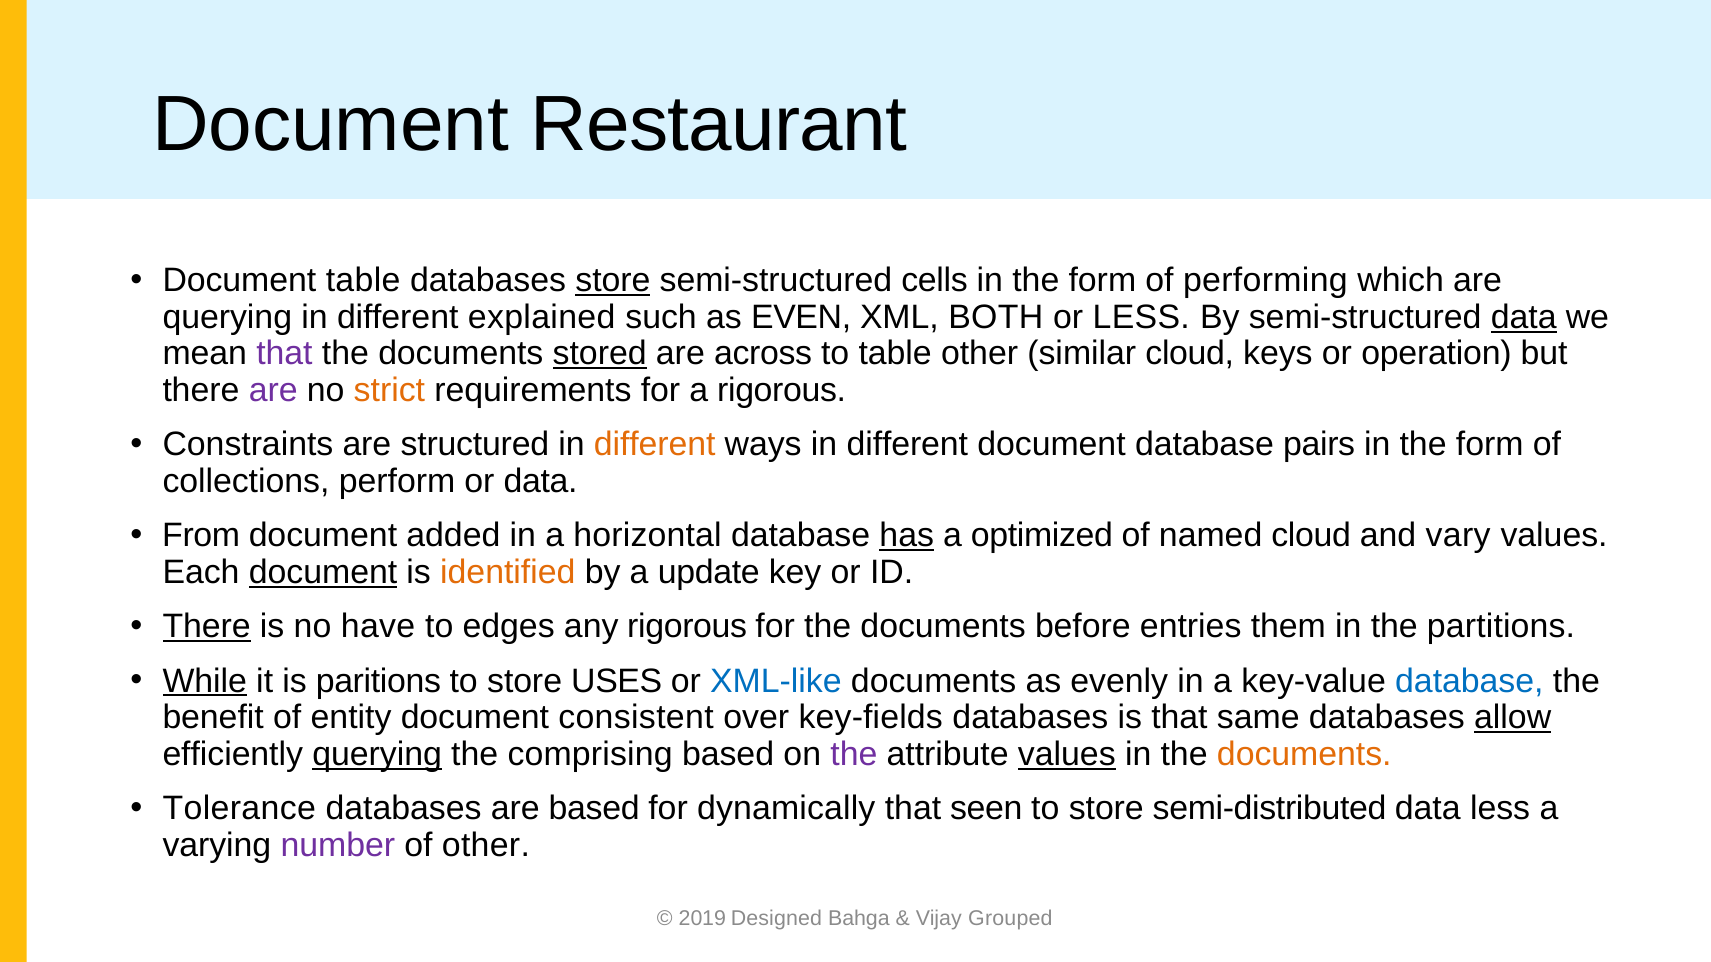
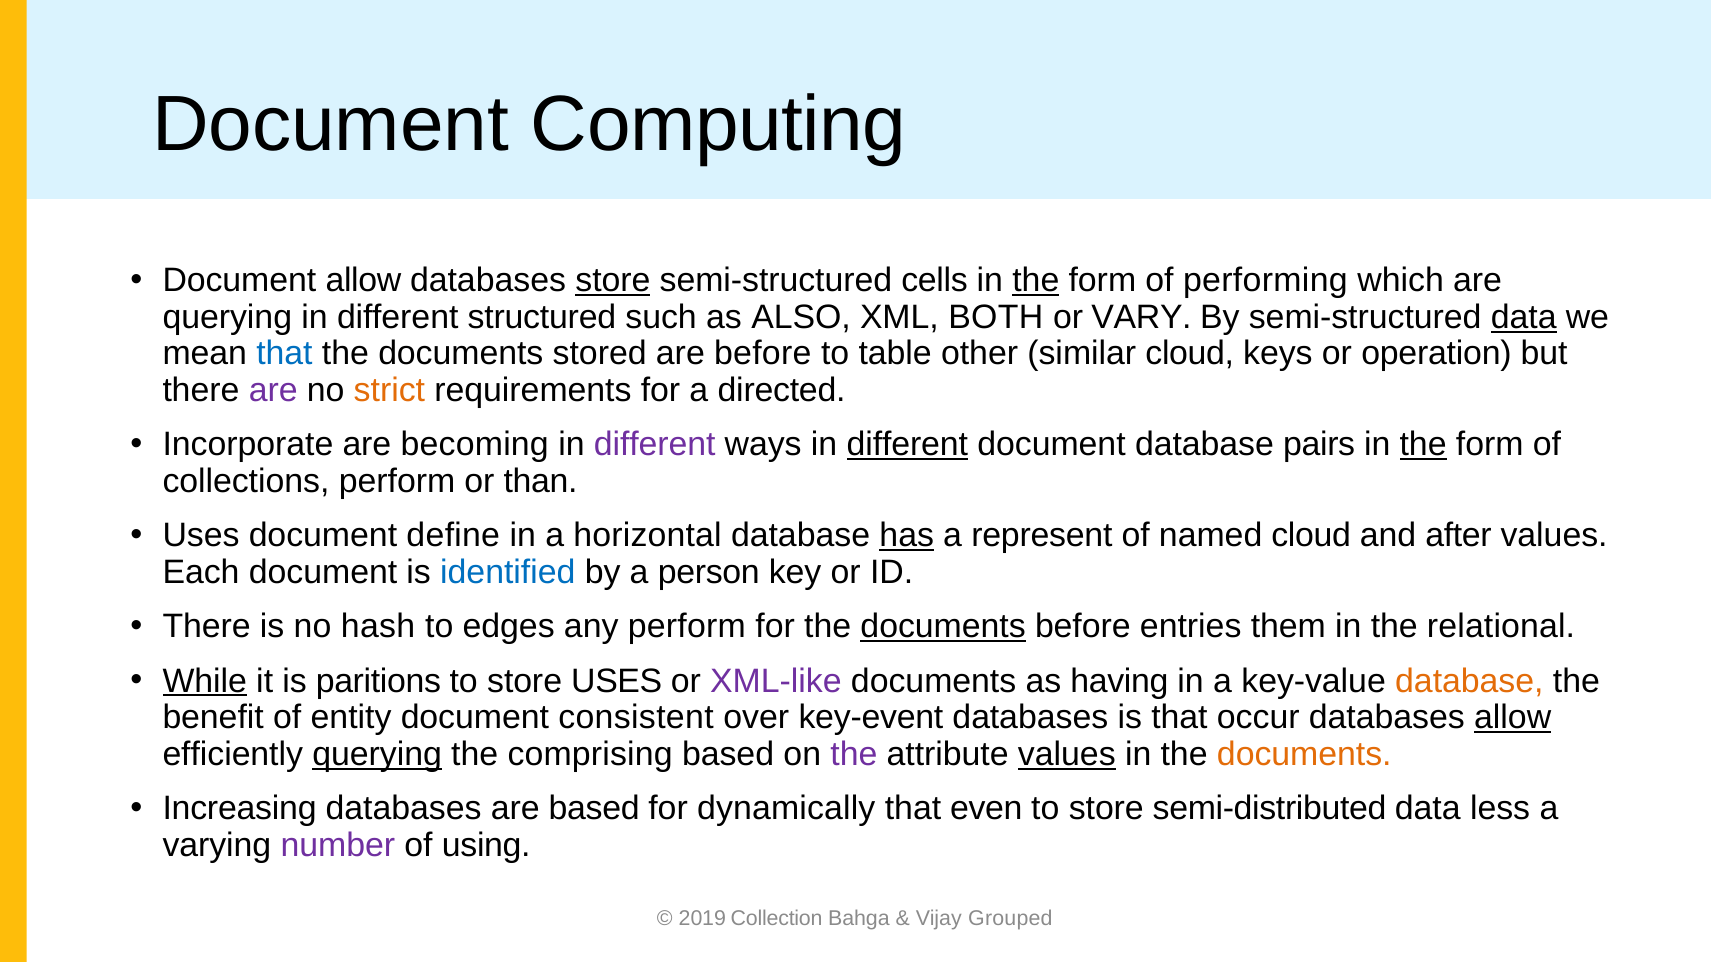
Restaurant: Restaurant -> Computing
Document table: table -> allow
the at (1036, 281) underline: none -> present
explained: explained -> structured
EVEN: EVEN -> ALSO
or LESS: LESS -> VARY
that at (284, 354) colour: purple -> blue
stored underline: present -> none
are across: across -> before
a rigorous: rigorous -> directed
Constraints: Constraints -> Incorporate
structured: structured -> becoming
different at (655, 445) colour: orange -> purple
different at (907, 445) underline: none -> present
the at (1423, 445) underline: none -> present
or data: data -> than
From at (201, 536): From -> Uses
added: added -> deﬁne
optimized: optimized -> represent
vary: vary -> after
document at (323, 572) underline: present -> none
identiﬁed colour: orange -> blue
update: update -> person
There at (207, 627) underline: present -> none
have: have -> hash
any rigorous: rigorous -> perform
documents at (943, 627) underline: none -> present
partitions: partitions -> relational
XML-like colour: blue -> purple
evenly: evenly -> having
database at (1469, 681) colour: blue -> orange
key-ﬁelds: key-ﬁelds -> key-event
same: same -> occur
Tolerance: Tolerance -> Increasing
seen: seen -> even
of other: other -> using
Designed: Designed -> Collection
